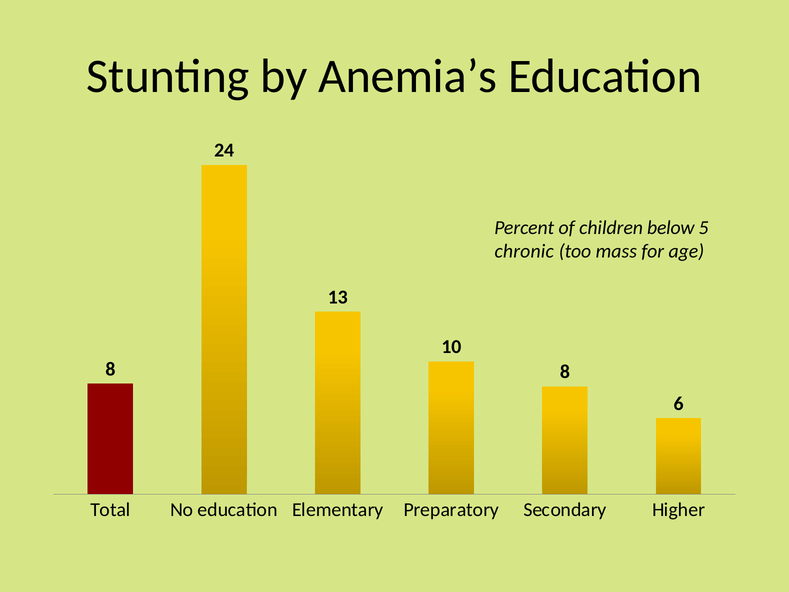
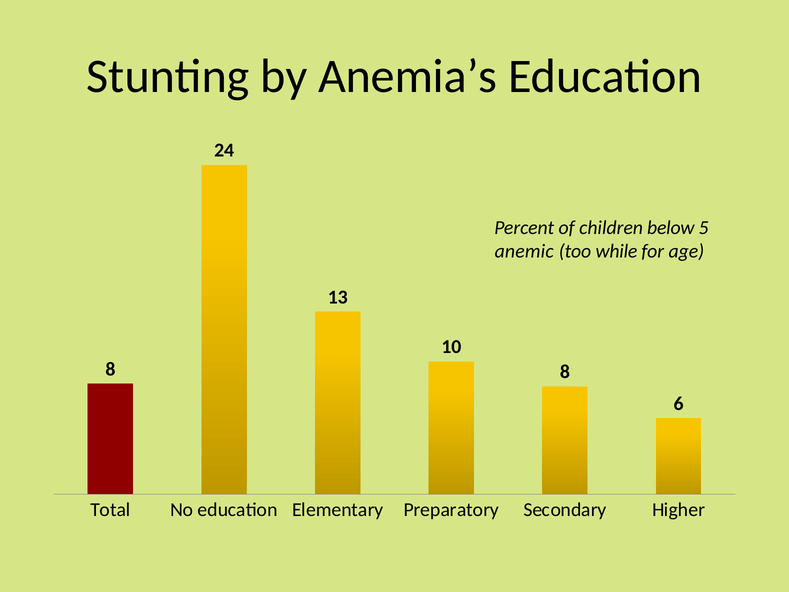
chronic: chronic -> anemic
mass: mass -> while
